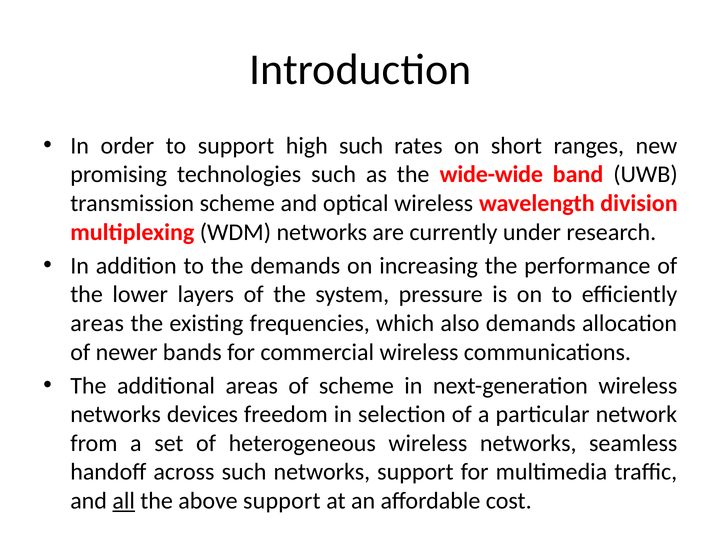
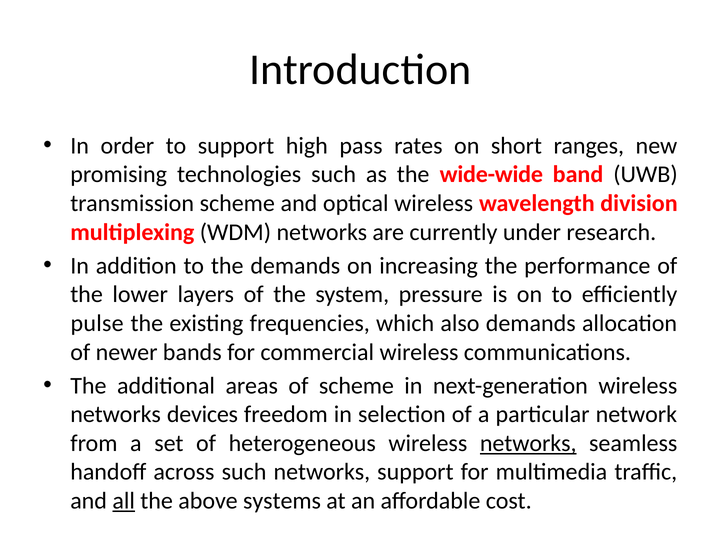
high such: such -> pass
areas at (97, 324): areas -> pulse
networks at (528, 444) underline: none -> present
above support: support -> systems
